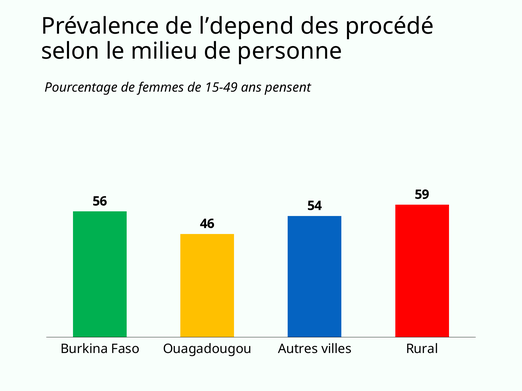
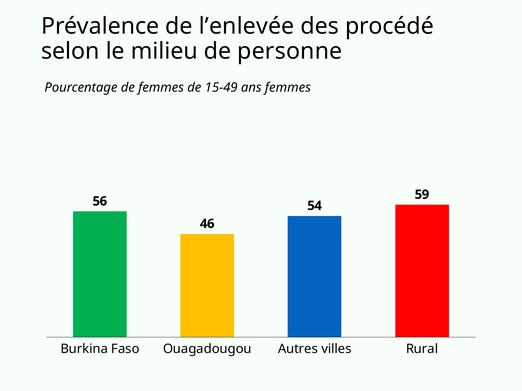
l’depend: l’depend -> l’enlevée
ans pensent: pensent -> femmes
